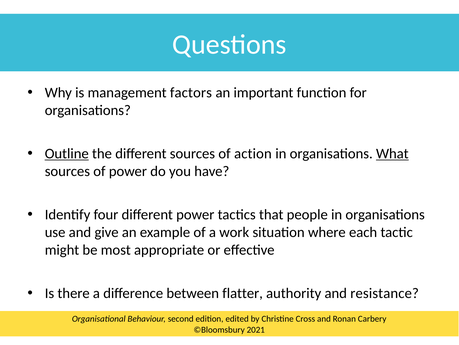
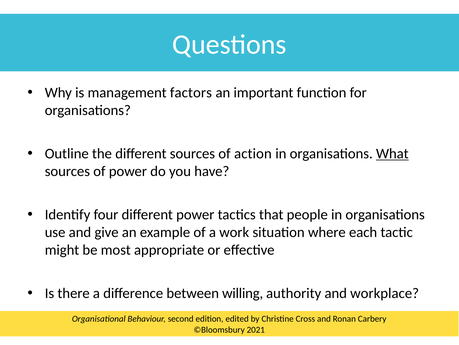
Outline underline: present -> none
flatter: flatter -> willing
resistance: resistance -> workplace
